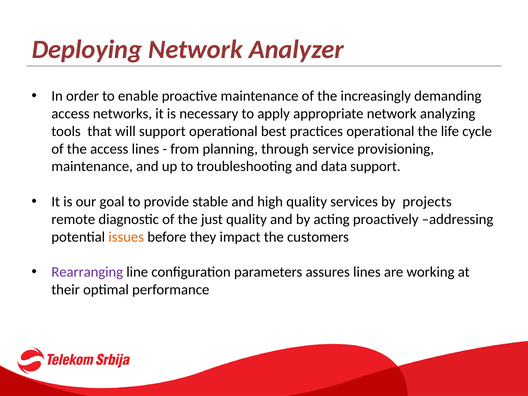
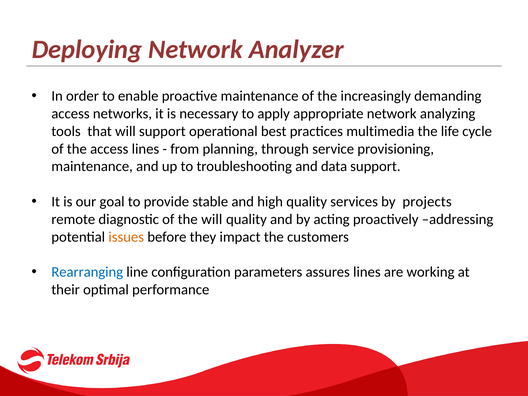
practices operational: operational -> multimedia
the just: just -> will
Rearranging colour: purple -> blue
